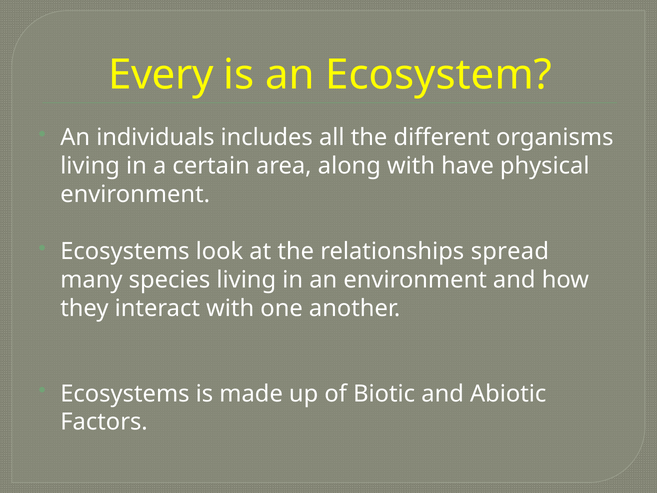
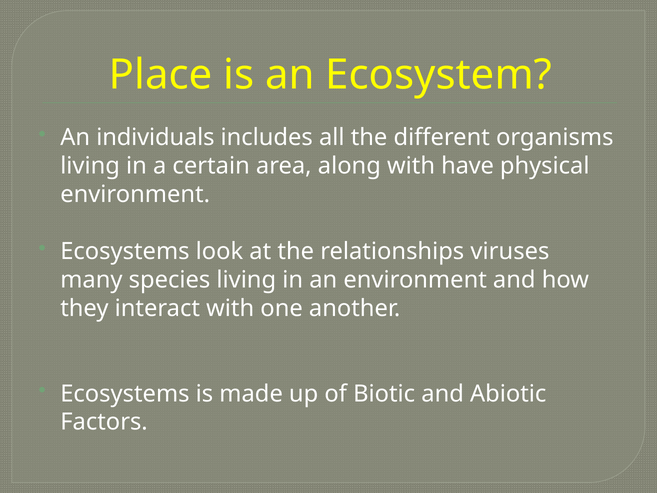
Every: Every -> Place
spread: spread -> viruses
